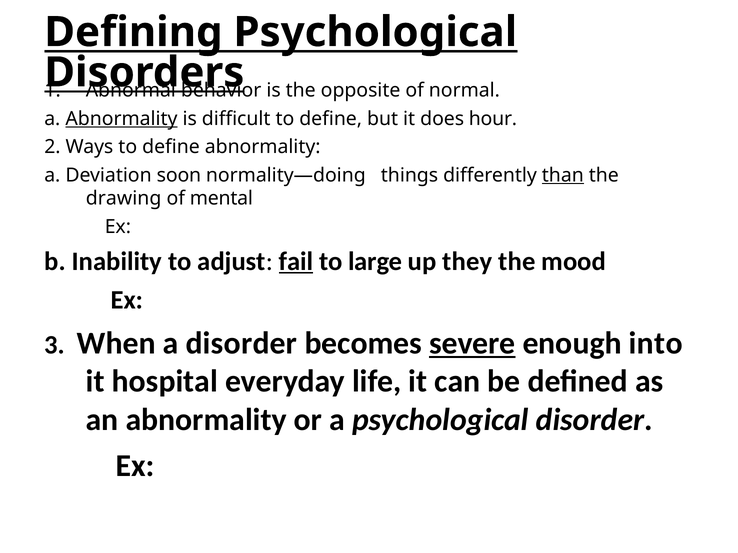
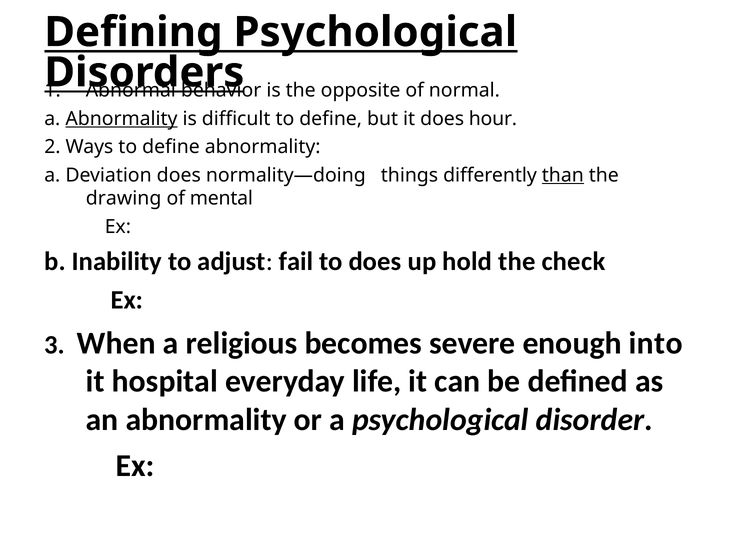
Deviation soon: soon -> does
fail underline: present -> none
to large: large -> does
they: they -> hold
mood: mood -> check
a disorder: disorder -> religious
severe underline: present -> none
